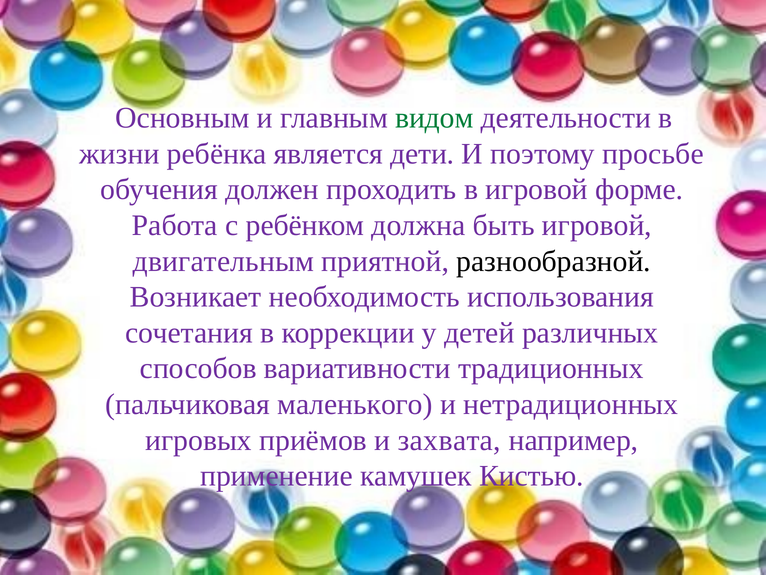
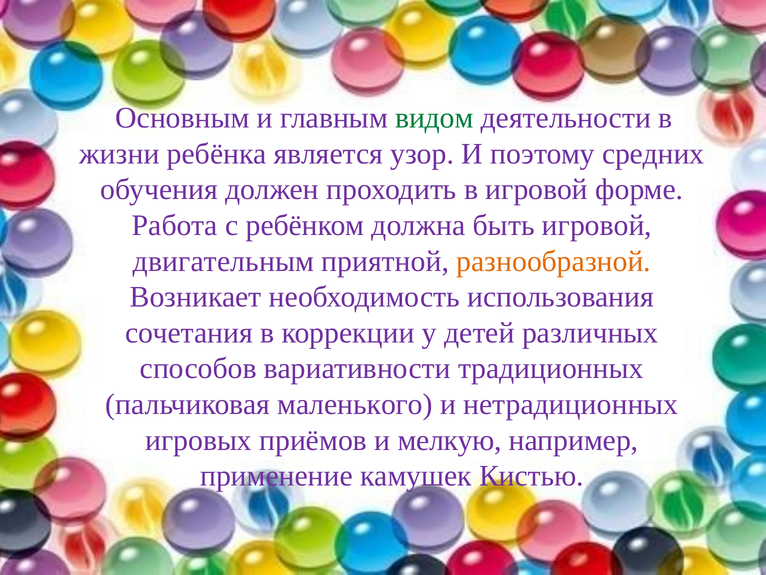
дети: дети -> узор
просьбе: просьбе -> средних
разнообразной colour: black -> orange
захвата: захвата -> мелкую
